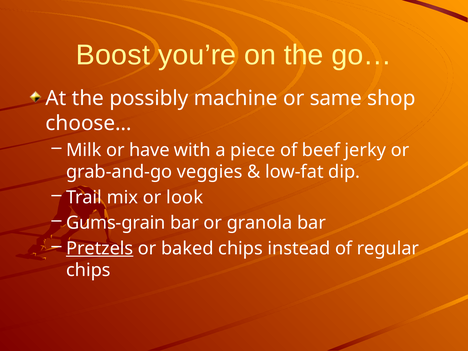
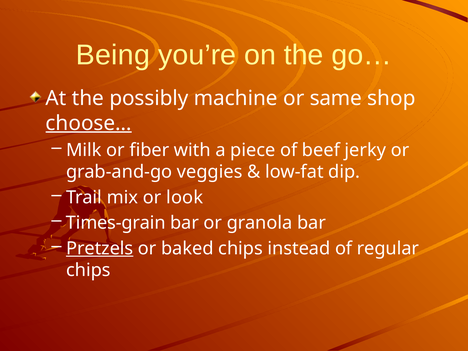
Boost: Boost -> Being
choose… underline: none -> present
have: have -> fiber
Gums-grain: Gums-grain -> Times-grain
